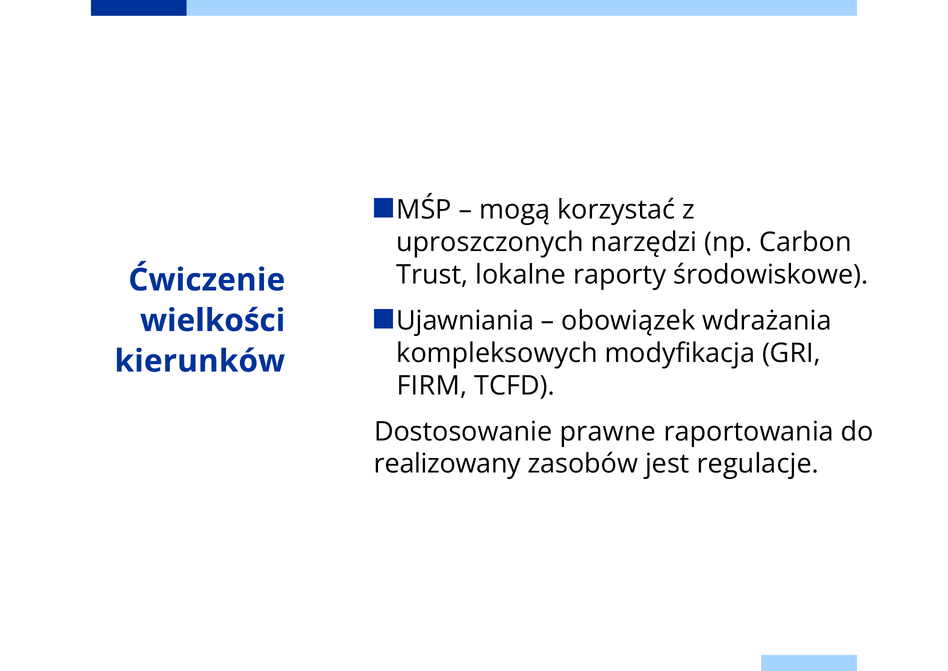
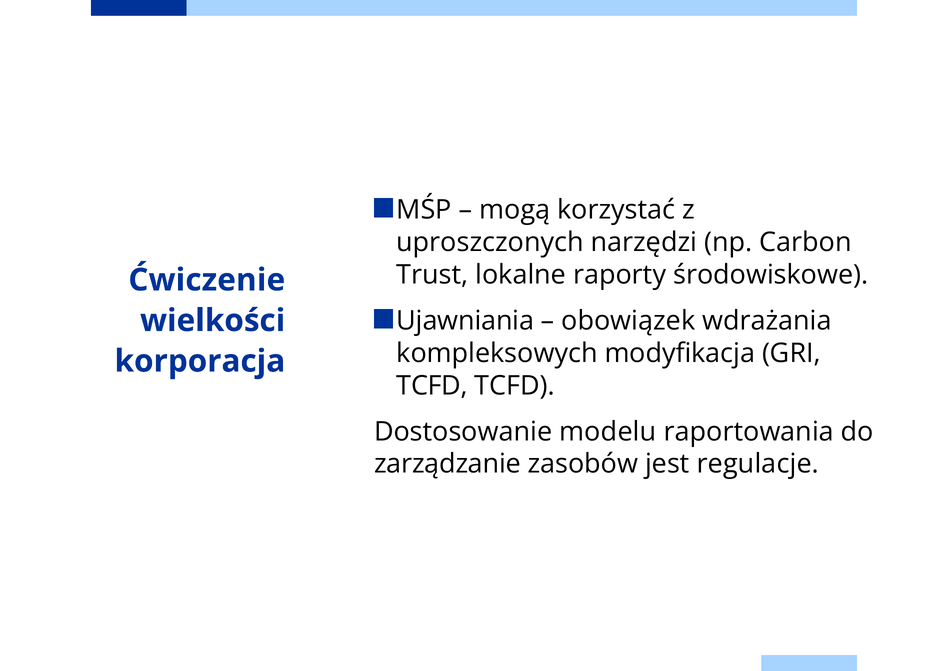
kierunków: kierunków -> korporacja
FIRM at (432, 385): FIRM -> TCFD
prawne: prawne -> modelu
realizowany: realizowany -> zarządzanie
